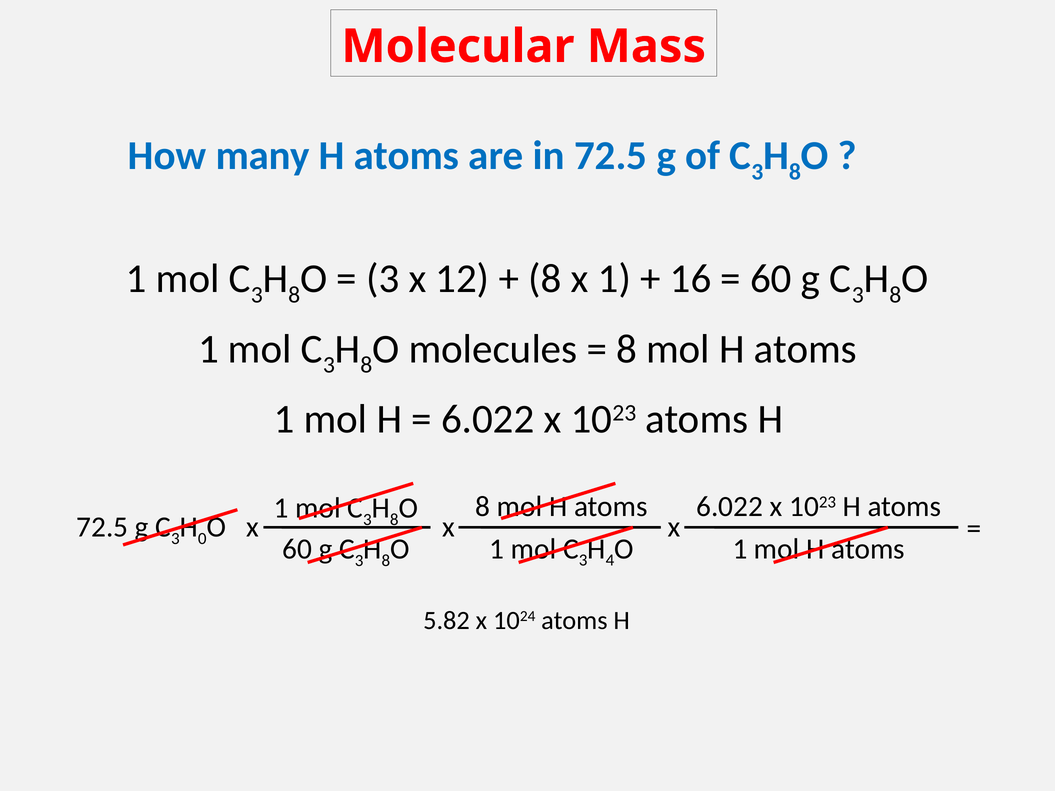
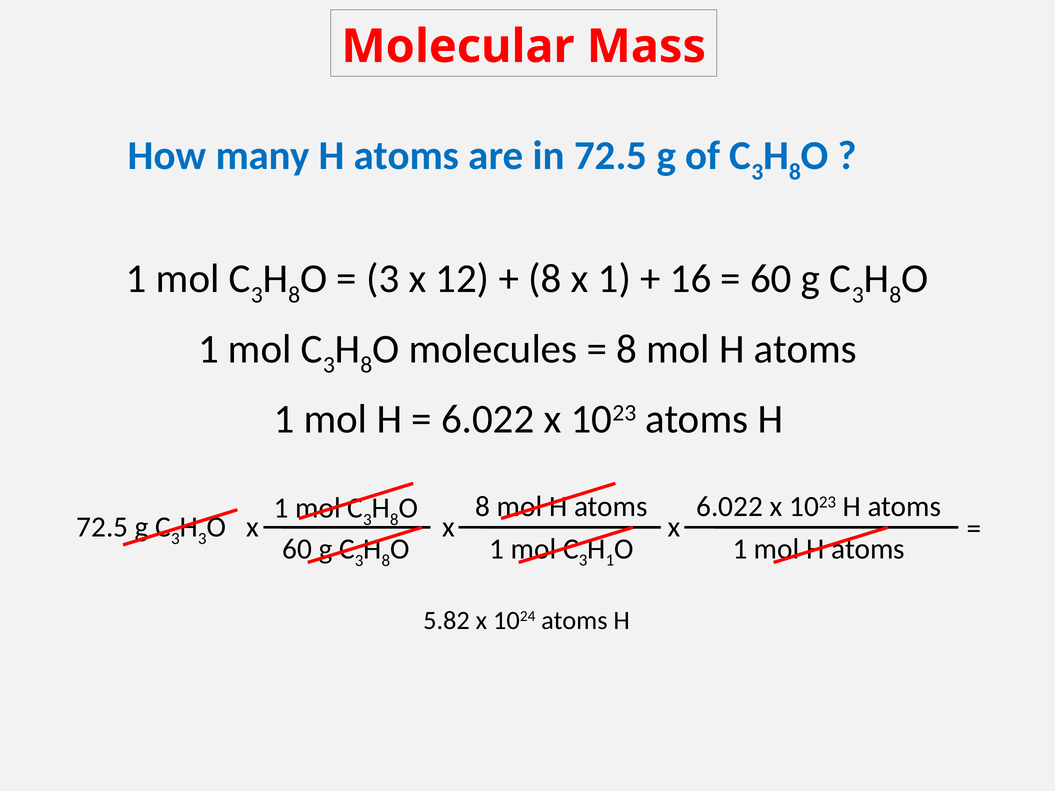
H 0: 0 -> 3
3 H 4: 4 -> 1
